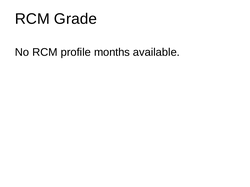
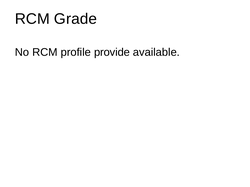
months: months -> provide
